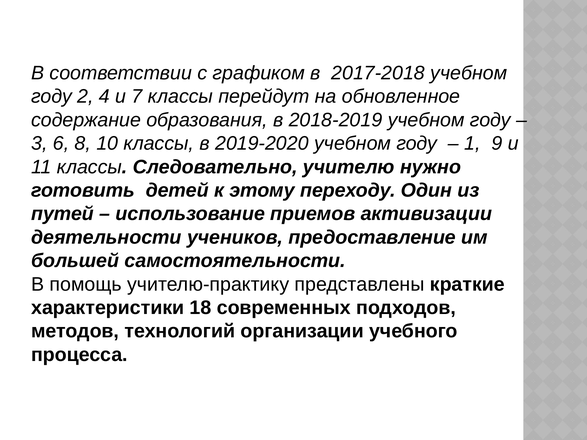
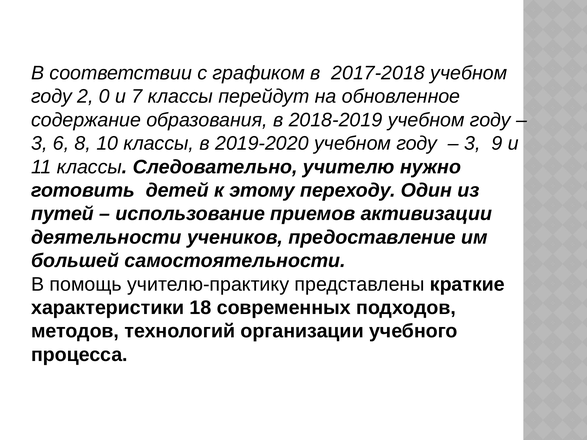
4: 4 -> 0
1 at (472, 144): 1 -> 3
